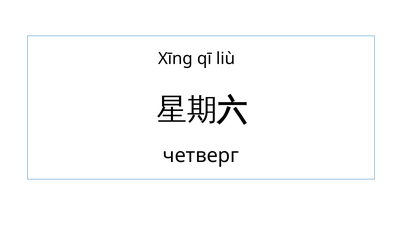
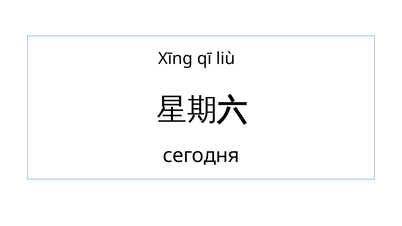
четверг: четверг -> сегодня
